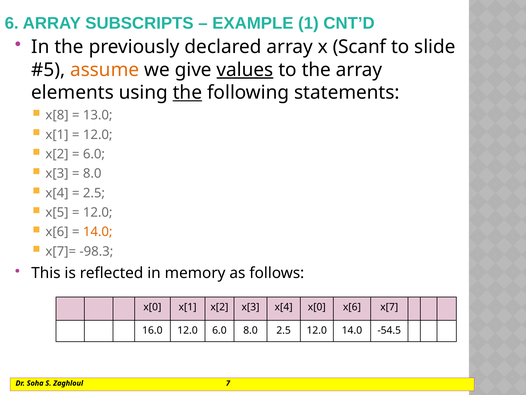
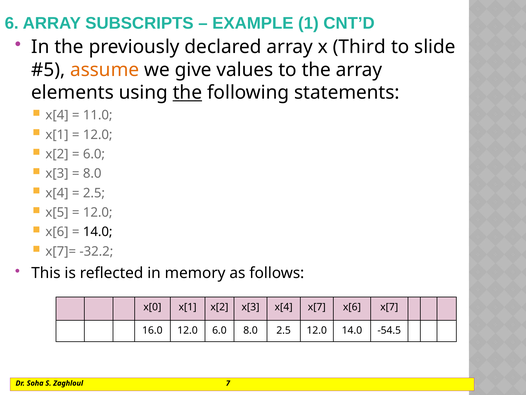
Scanf: Scanf -> Third
values underline: present -> none
x[8 at (57, 115): x[8 -> x[4
13.0: 13.0 -> 11.0
14.0 at (98, 232) colour: orange -> black
-98.3: -98.3 -> -32.2
x[4 x[0: x[0 -> x[7
